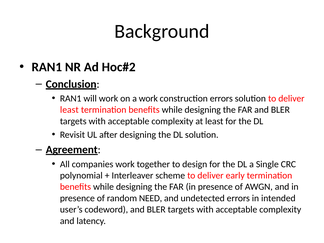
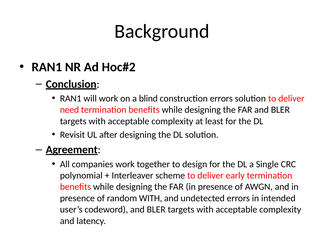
a work: work -> blind
least at (69, 110): least -> need
random NEED: NEED -> WITH
